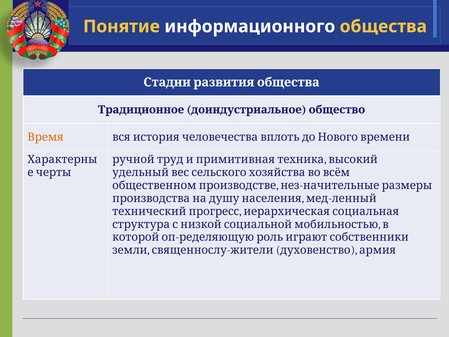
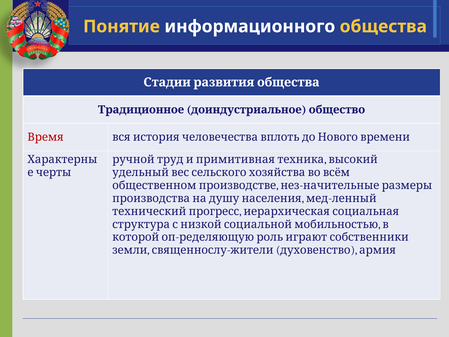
Время colour: orange -> red
